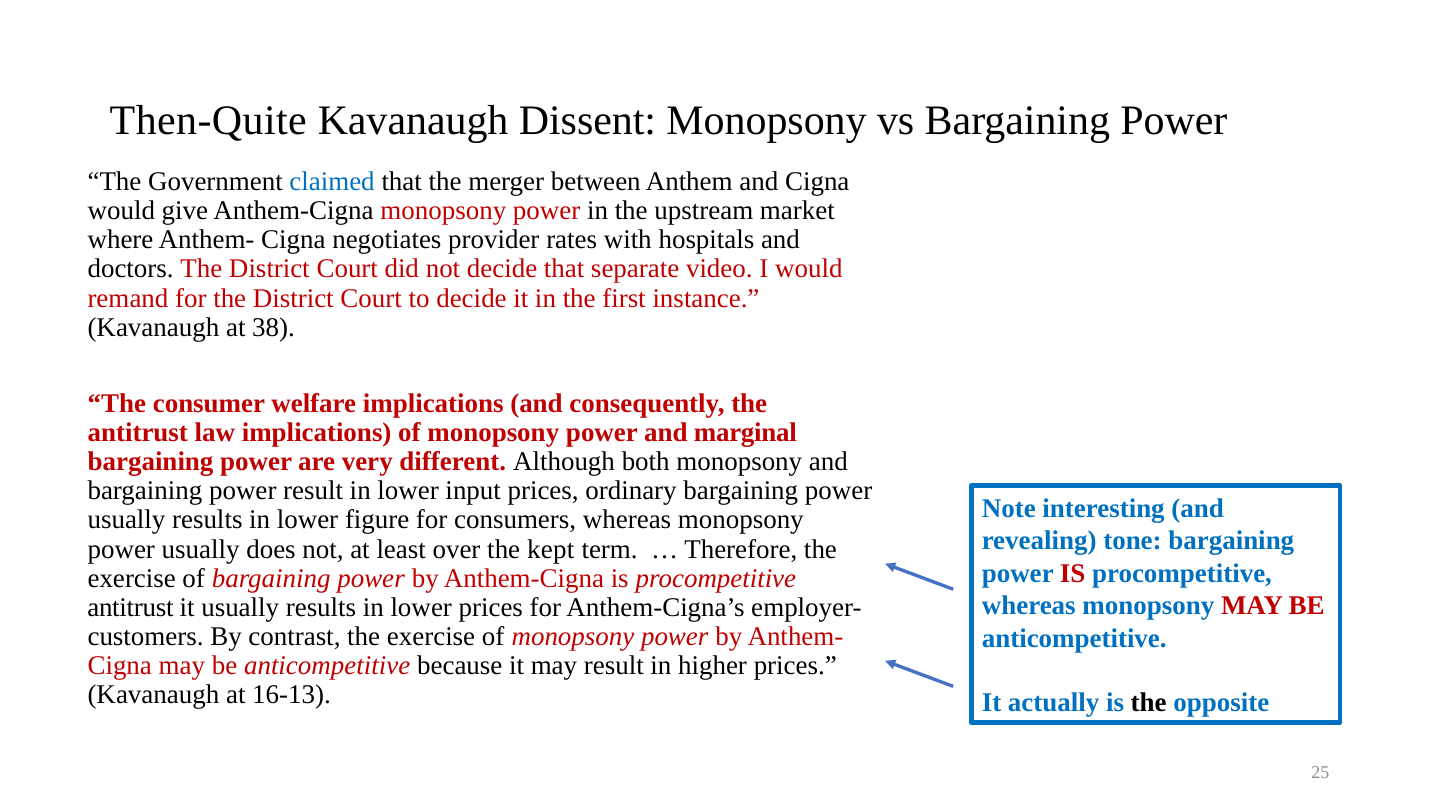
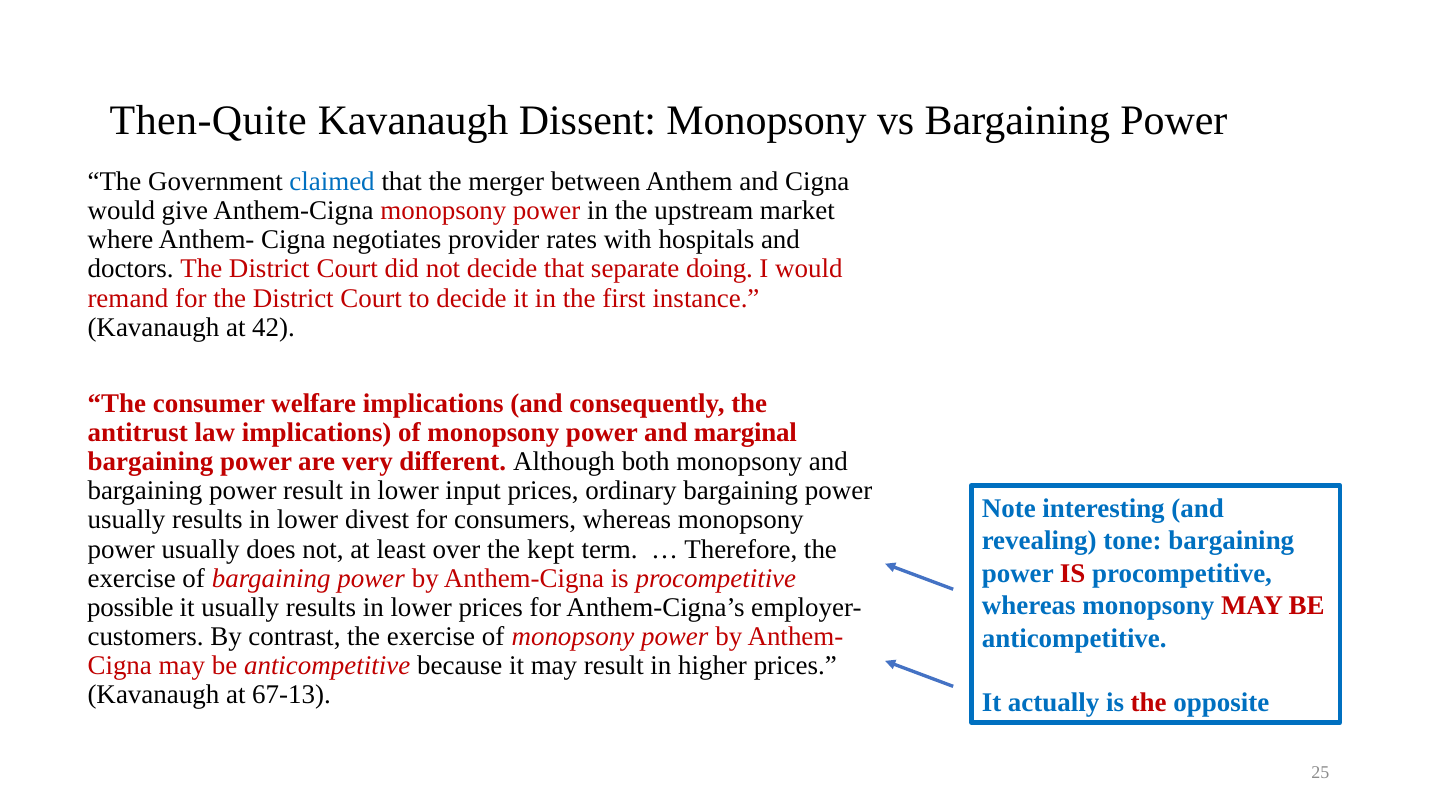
video: video -> doing
38: 38 -> 42
figure: figure -> divest
antitrust at (130, 608): antitrust -> possible
16-13: 16-13 -> 67-13
the at (1149, 703) colour: black -> red
